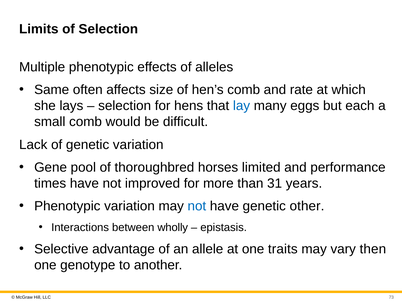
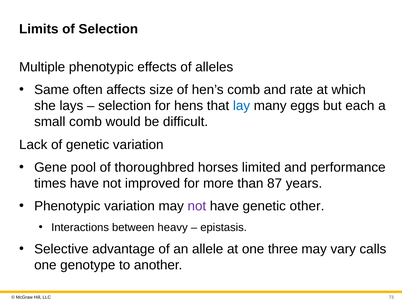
31: 31 -> 87
not at (197, 207) colour: blue -> purple
wholly: wholly -> heavy
traits: traits -> three
then: then -> calls
